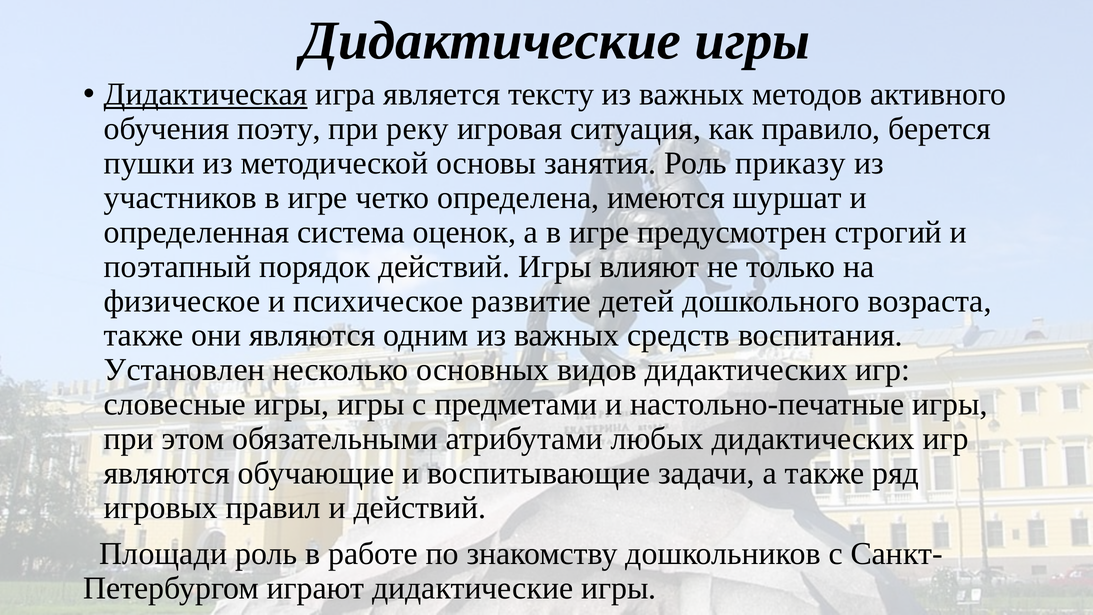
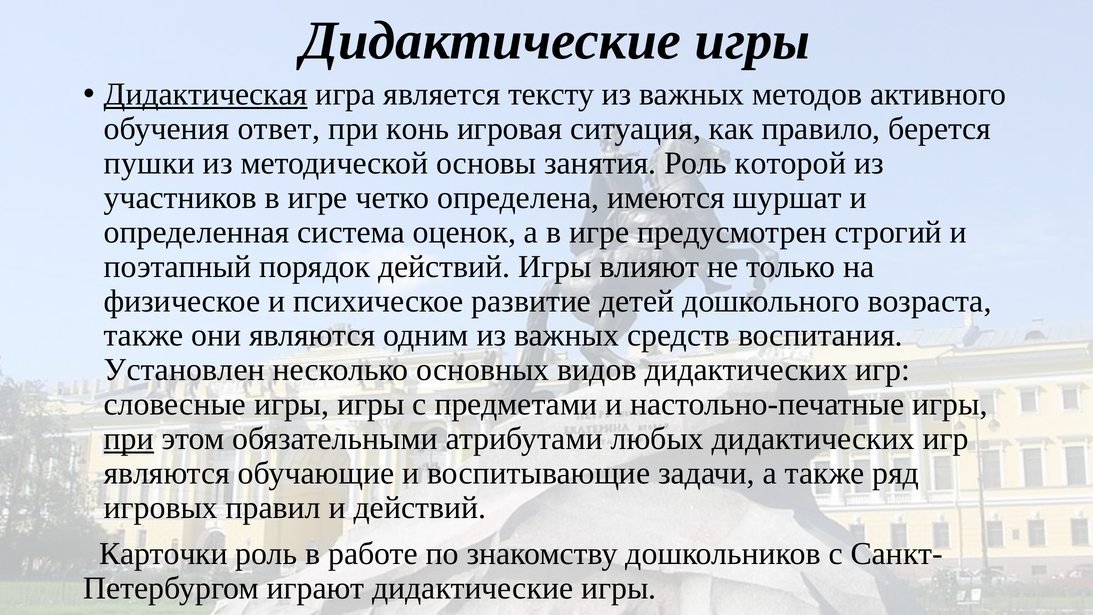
поэту: поэту -> ответ
реку: реку -> конь
приказу: приказу -> которой
при at (129, 439) underline: none -> present
Площади: Площади -> Карточки
